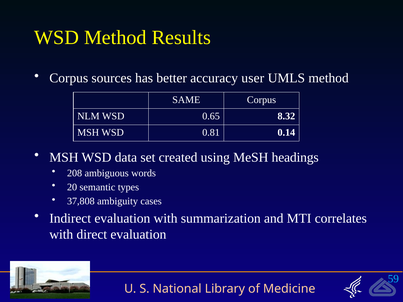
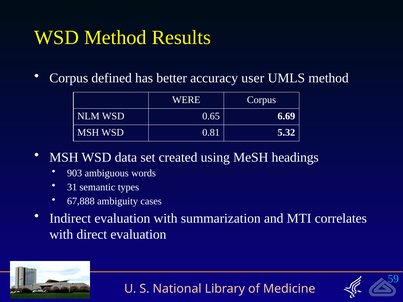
sources: sources -> defined
SAME: SAME -> WERE
8.32: 8.32 -> 6.69
0.14: 0.14 -> 5.32
208: 208 -> 903
20: 20 -> 31
37,808: 37,808 -> 67,888
